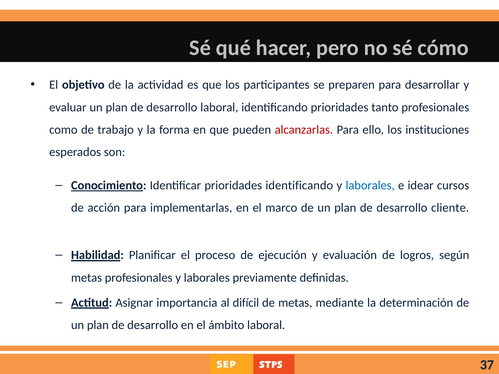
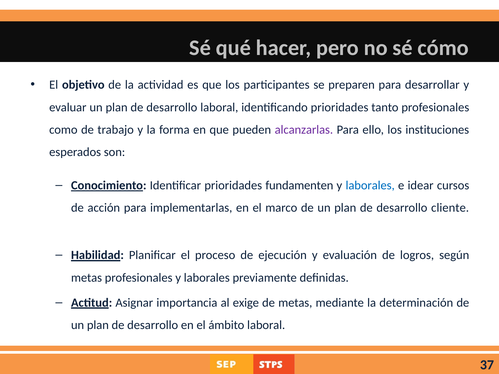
alcanzarlas colour: red -> purple
prioridades identificando: identificando -> fundamenten
difícil: difícil -> exige
